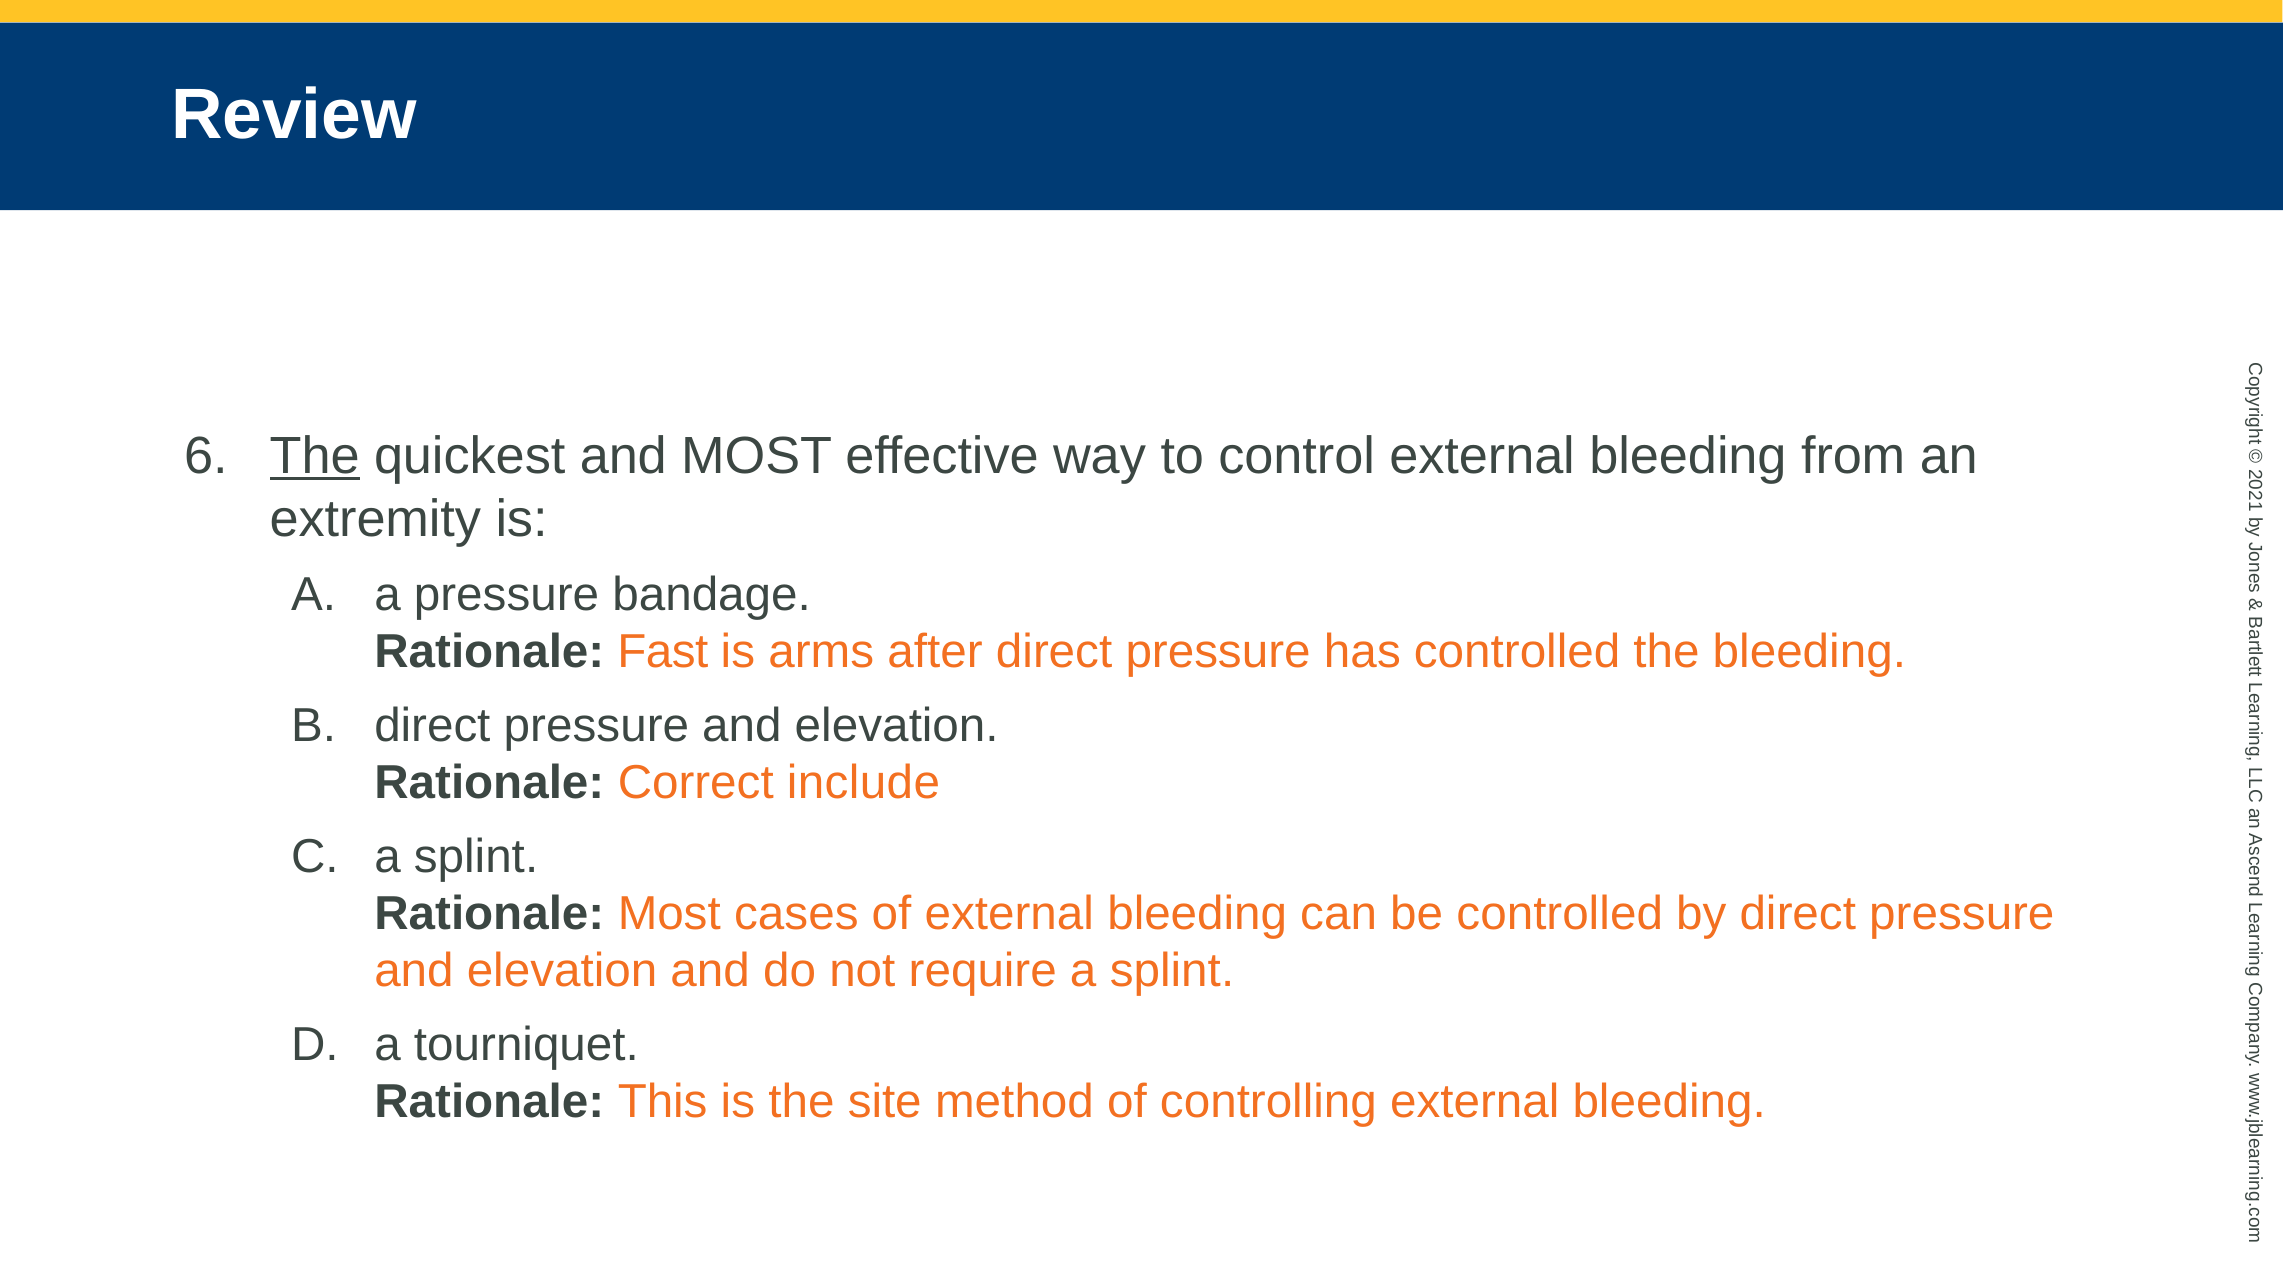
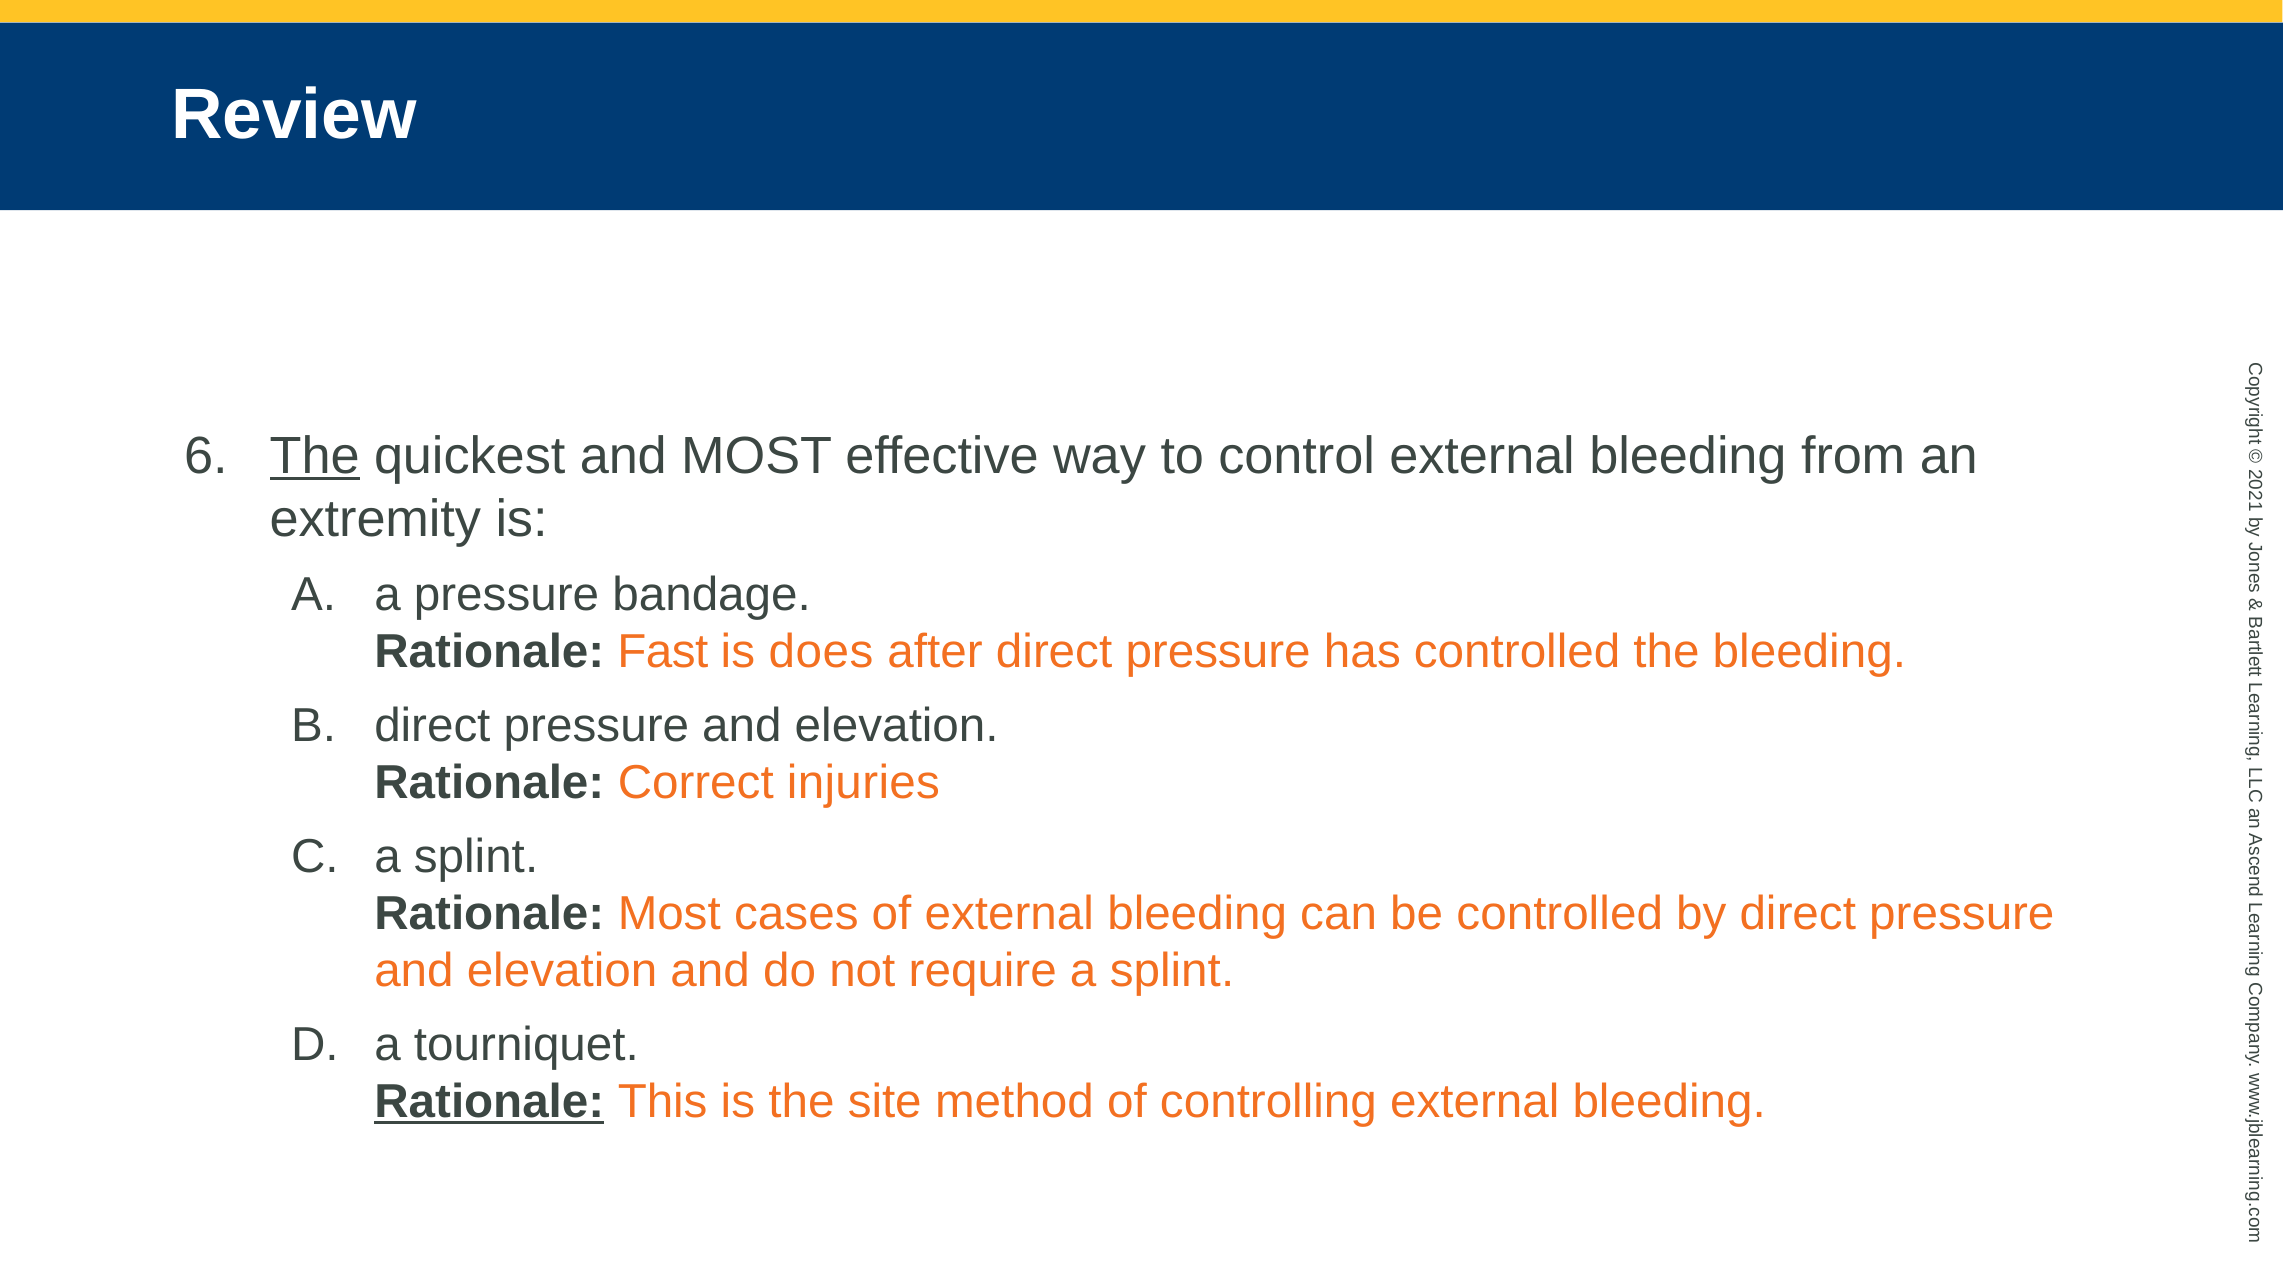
arms: arms -> does
include: include -> injuries
Rationale at (489, 1102) underline: none -> present
